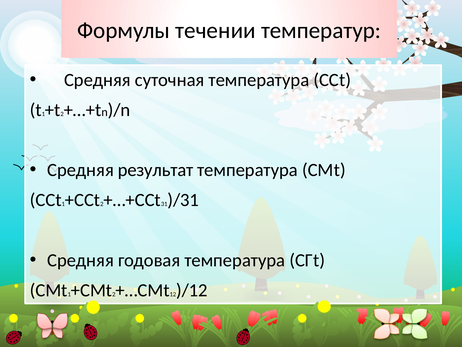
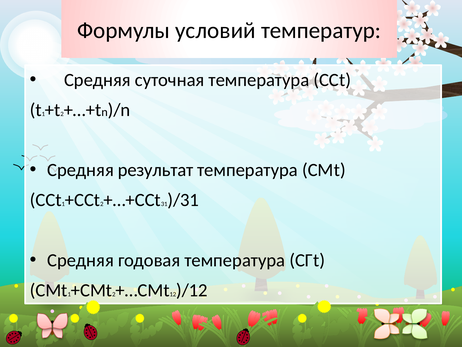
течении: течении -> условий
